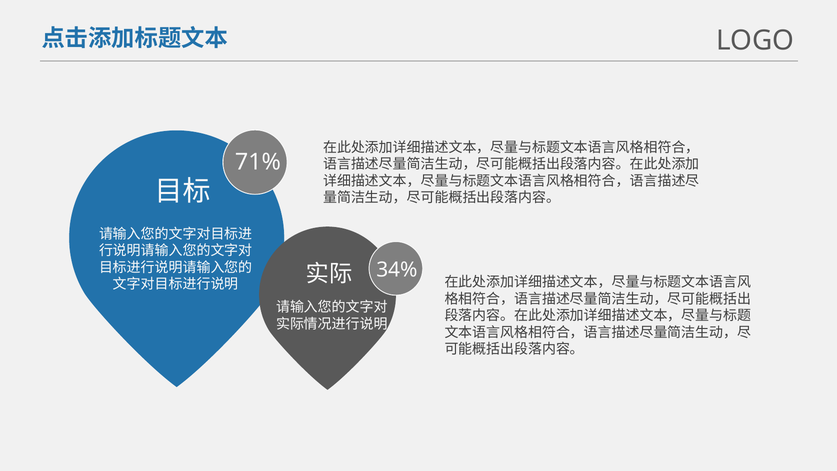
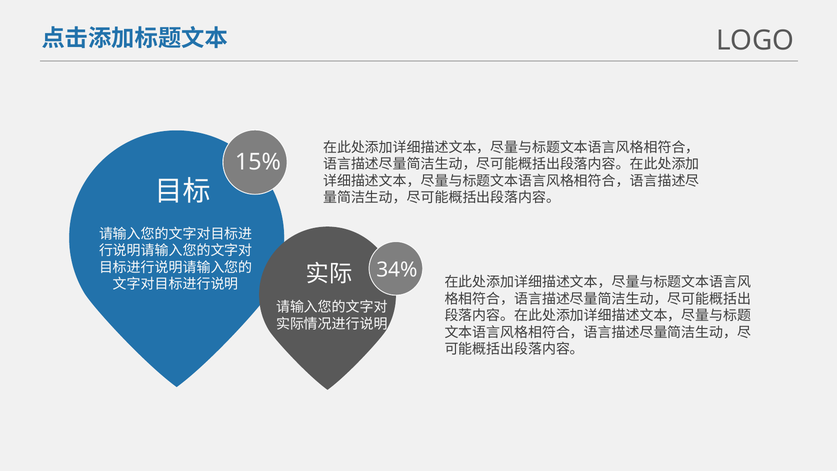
71%: 71% -> 15%
